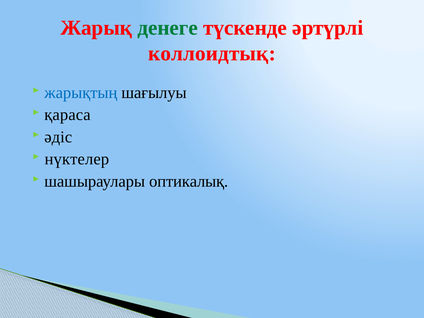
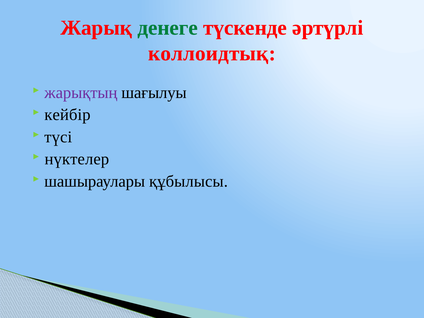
жарықтың colour: blue -> purple
қараса: қараса -> кейбір
әдіс: әдіс -> түсі
оптикалық: оптикалық -> құбылысы
